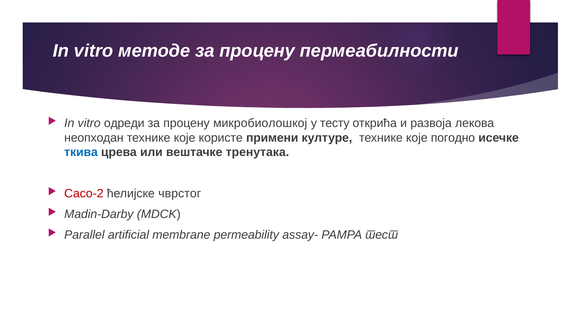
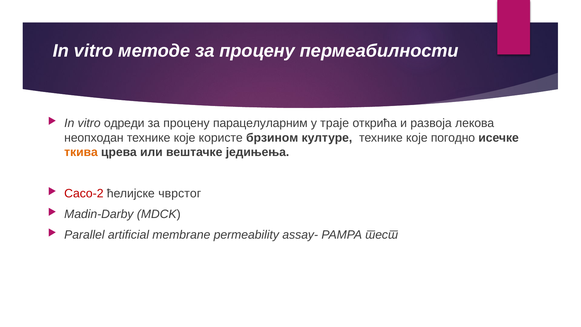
микробиолошкој: микробиолошкој -> парацелуларним
тесту: тесту -> траје
примени: примени -> брзином
ткива colour: blue -> orange
тренутака: тренутака -> једињења
